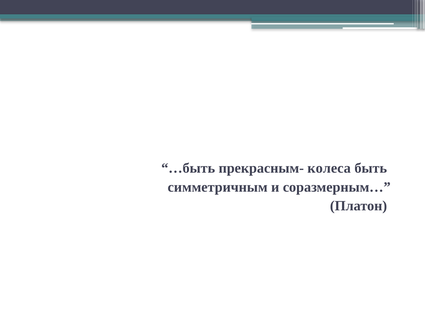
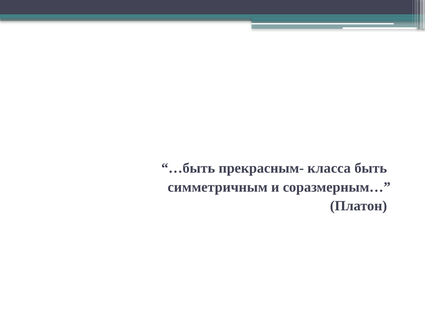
колеса: колеса -> класса
